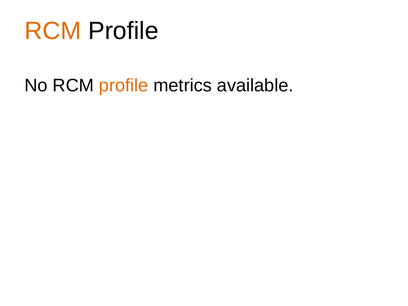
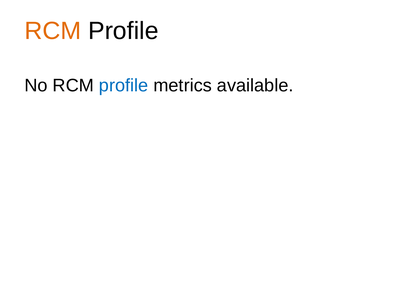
profile at (124, 86) colour: orange -> blue
